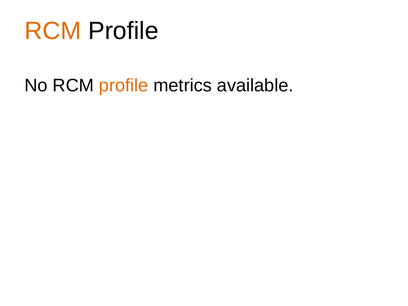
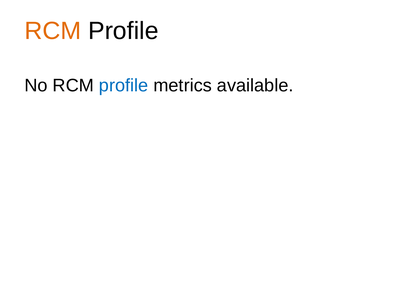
profile at (124, 86) colour: orange -> blue
